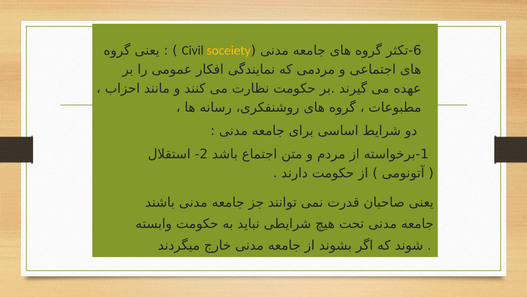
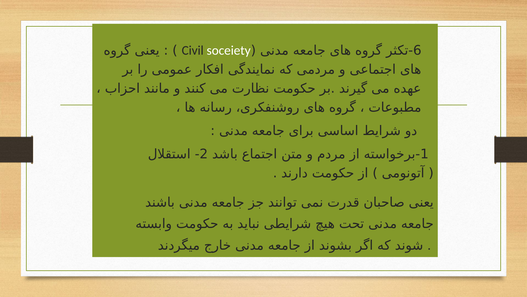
soceiety colour: yellow -> white
